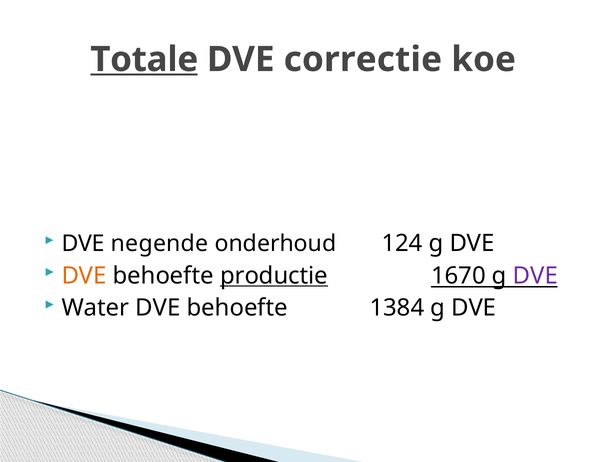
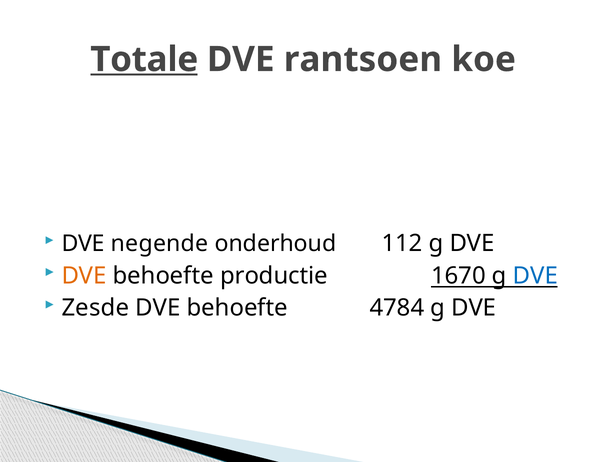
correctie: correctie -> rantsoen
124: 124 -> 112
productie underline: present -> none
DVE at (535, 276) colour: purple -> blue
Water: Water -> Zesde
1384: 1384 -> 4784
